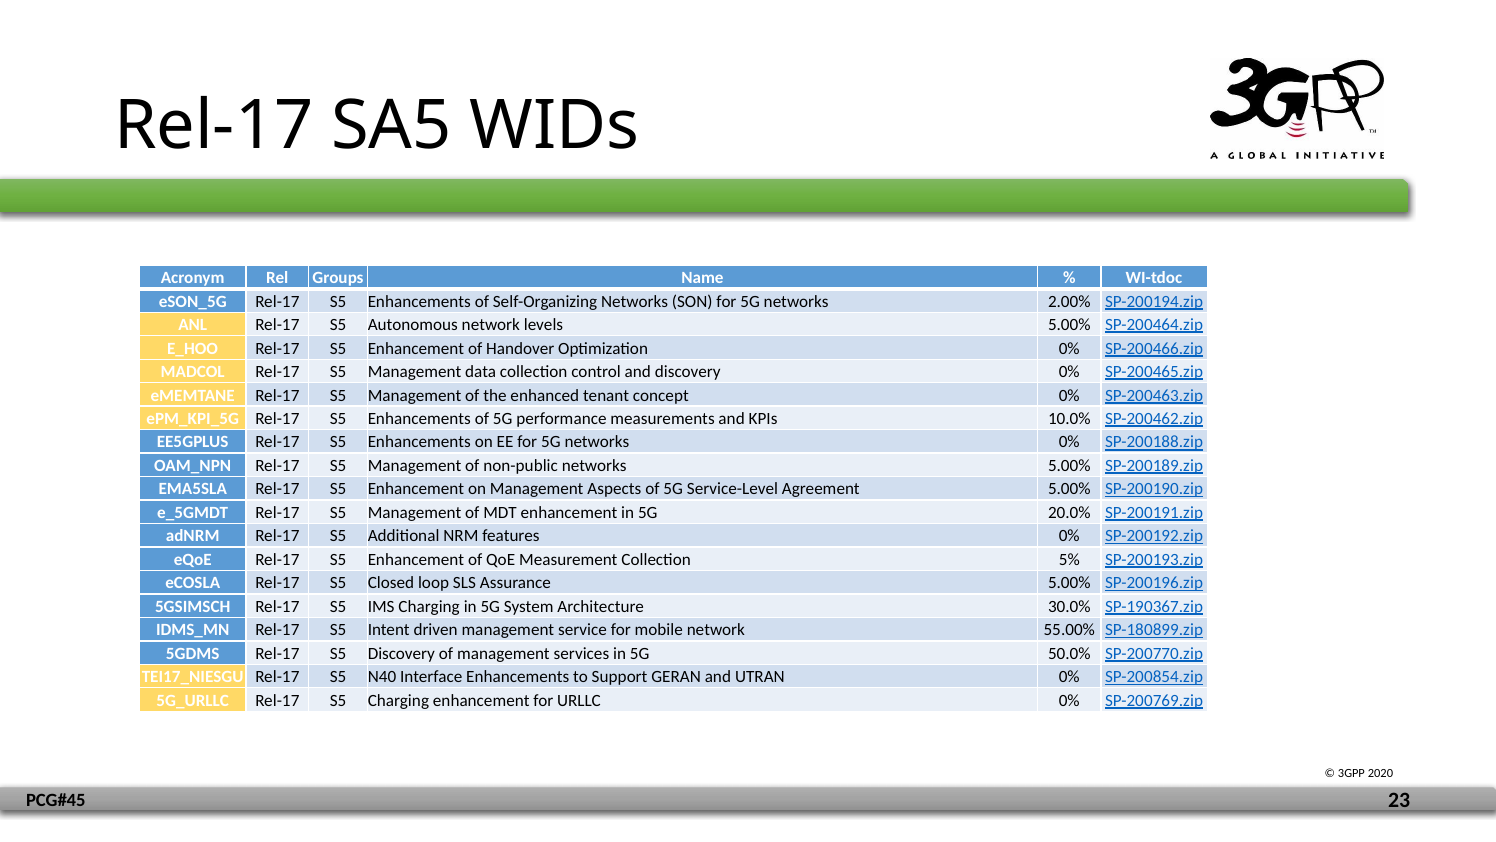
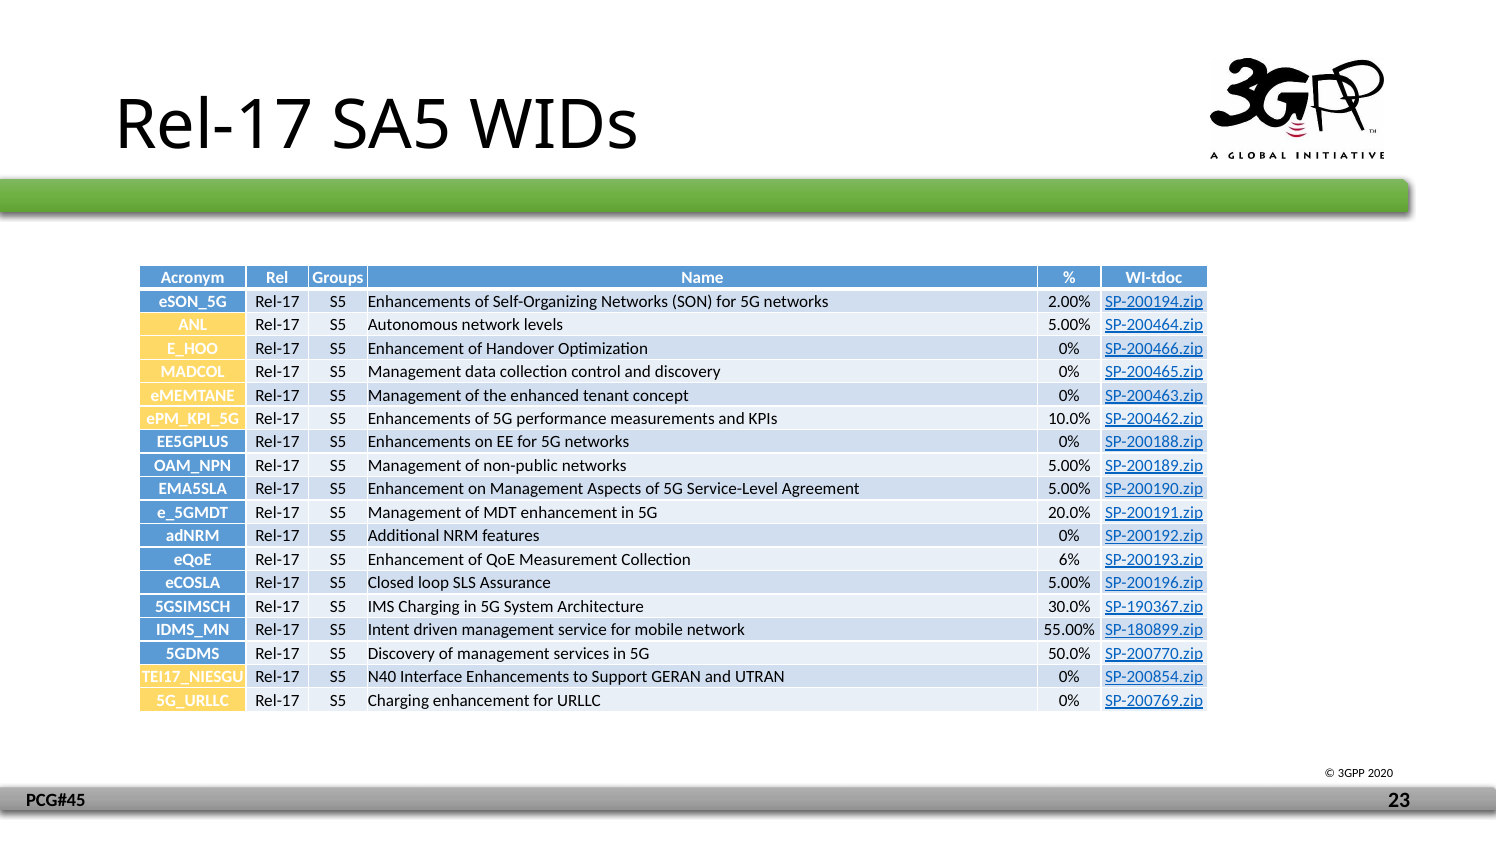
5%: 5% -> 6%
